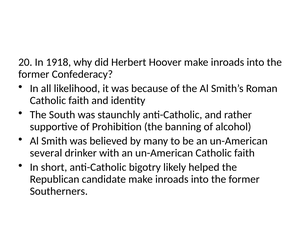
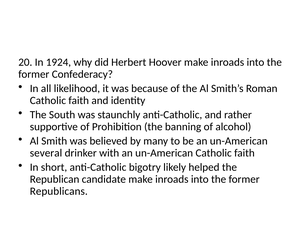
1918: 1918 -> 1924
Southerners: Southerners -> Republicans
